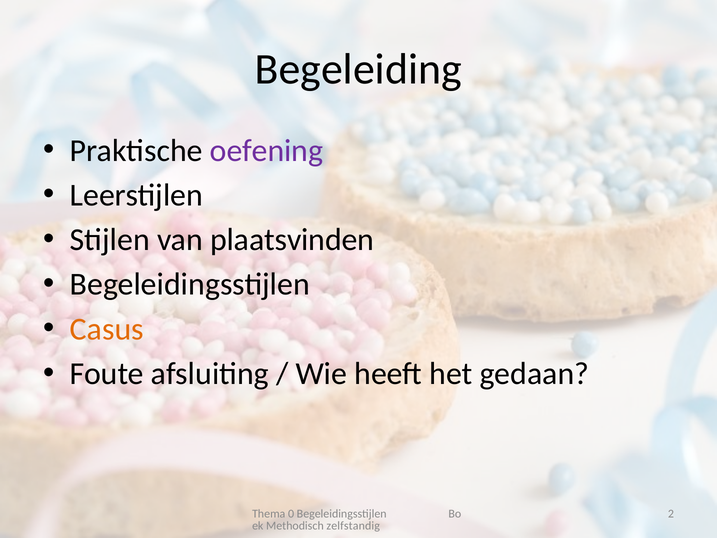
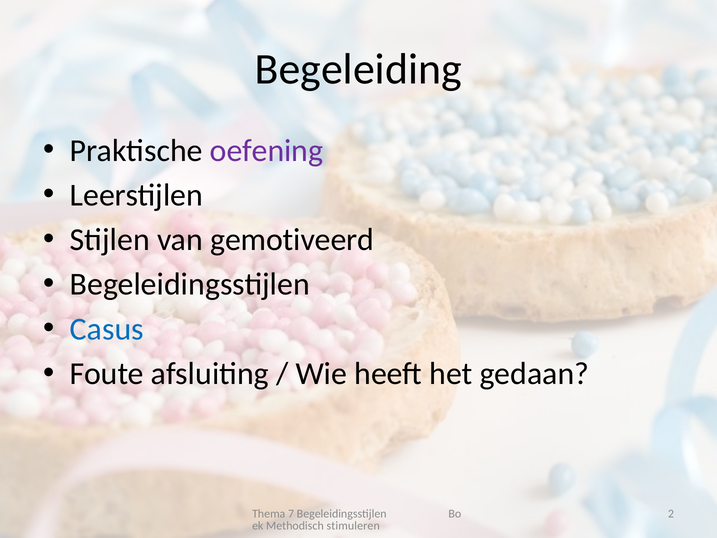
plaatsvinden: plaatsvinden -> gemotiveerd
Casus colour: orange -> blue
0: 0 -> 7
zelfstandig: zelfstandig -> stimuleren
